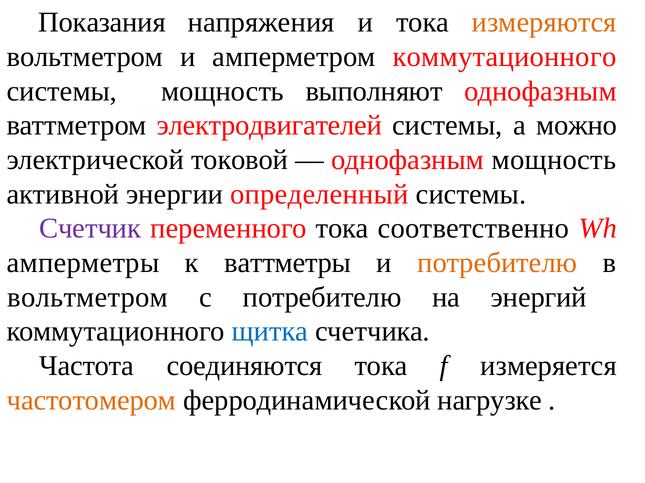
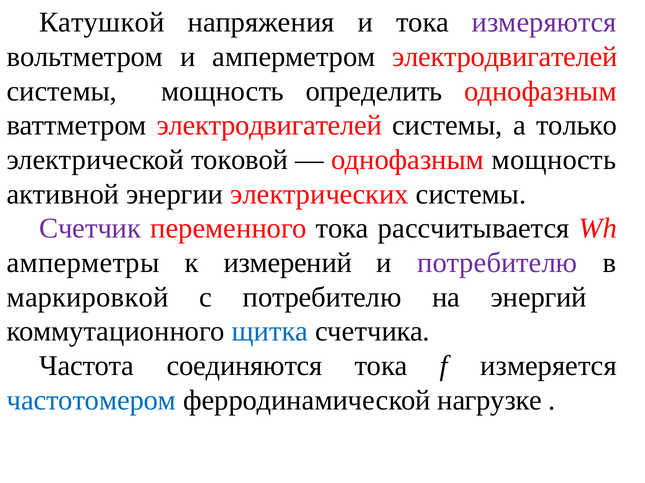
Показания: Показания -> Катушкой
измеряются colour: orange -> purple
амперметром коммутационного: коммутационного -> электродвигателей
выполняют: выполняют -> определить
можно: можно -> только
определенный: определенный -> электрических
соответственно: соответственно -> рассчитывается
ваттметры: ваттметры -> измерений
потребителю at (497, 263) colour: orange -> purple
вольтметром at (88, 298): вольтметром -> маркировкой
частотомером colour: orange -> blue
